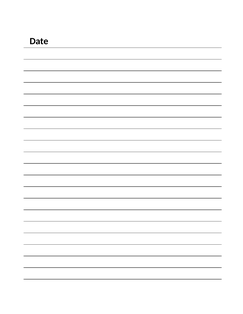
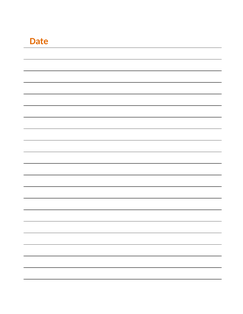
Date colour: black -> orange
